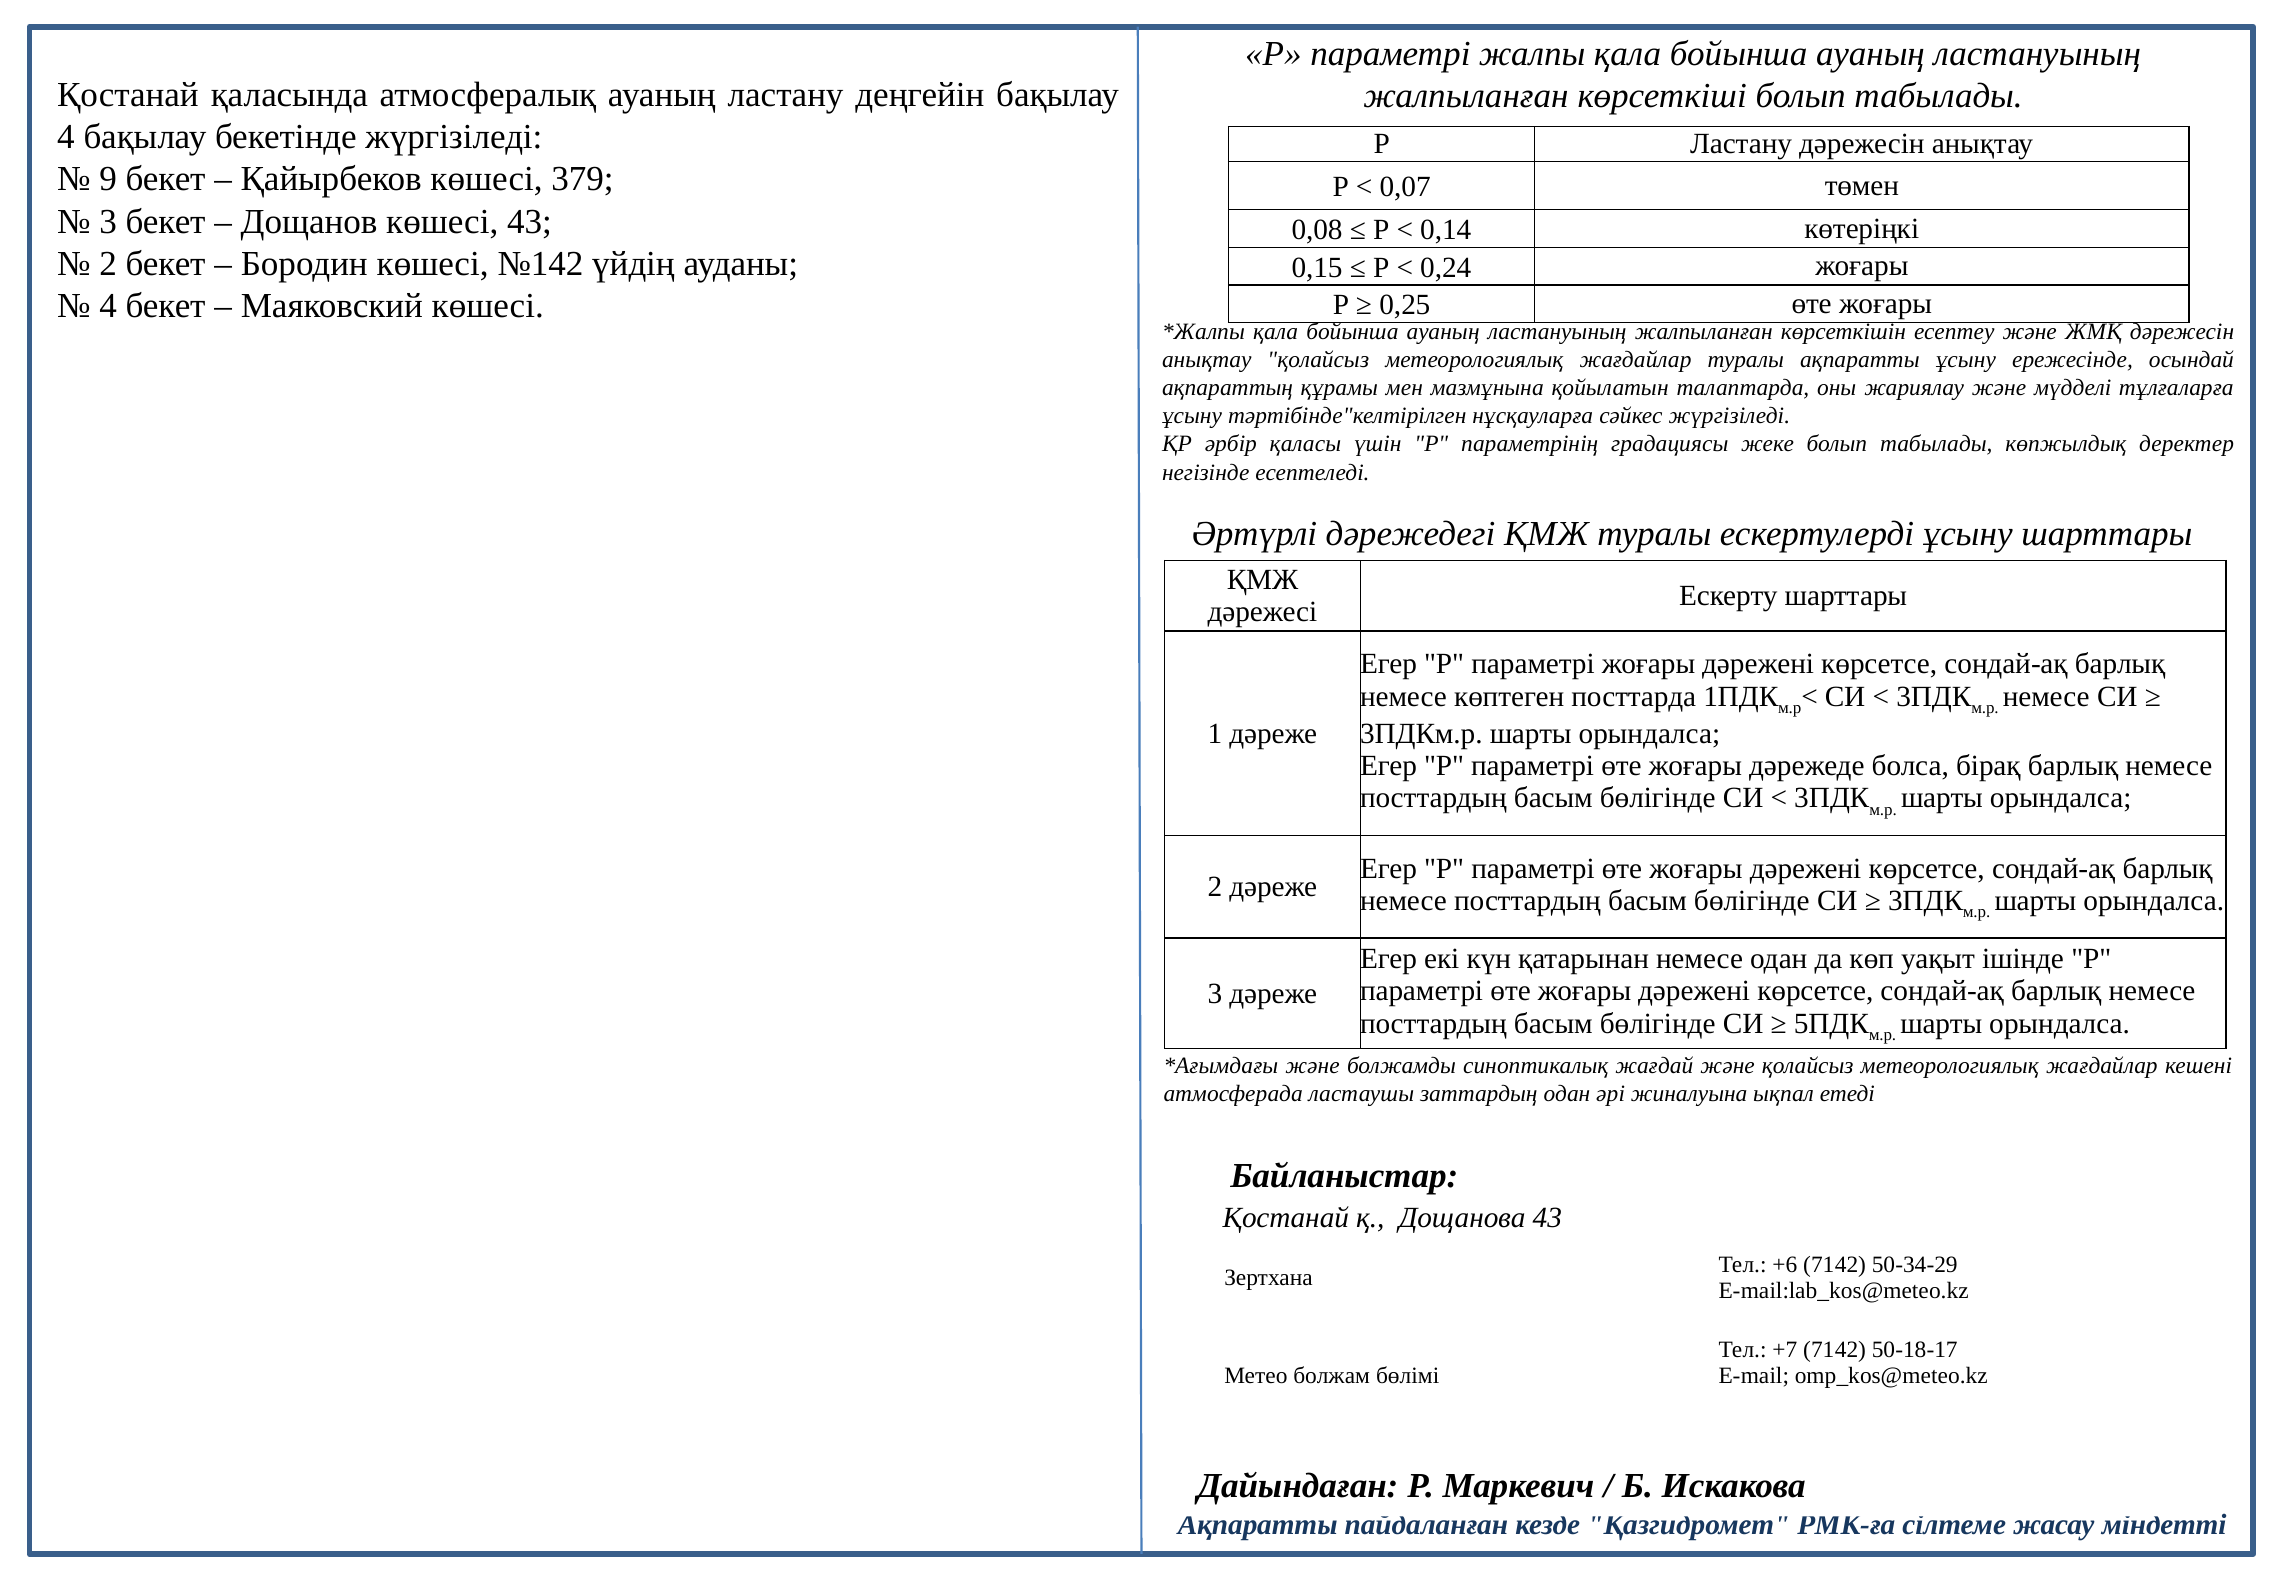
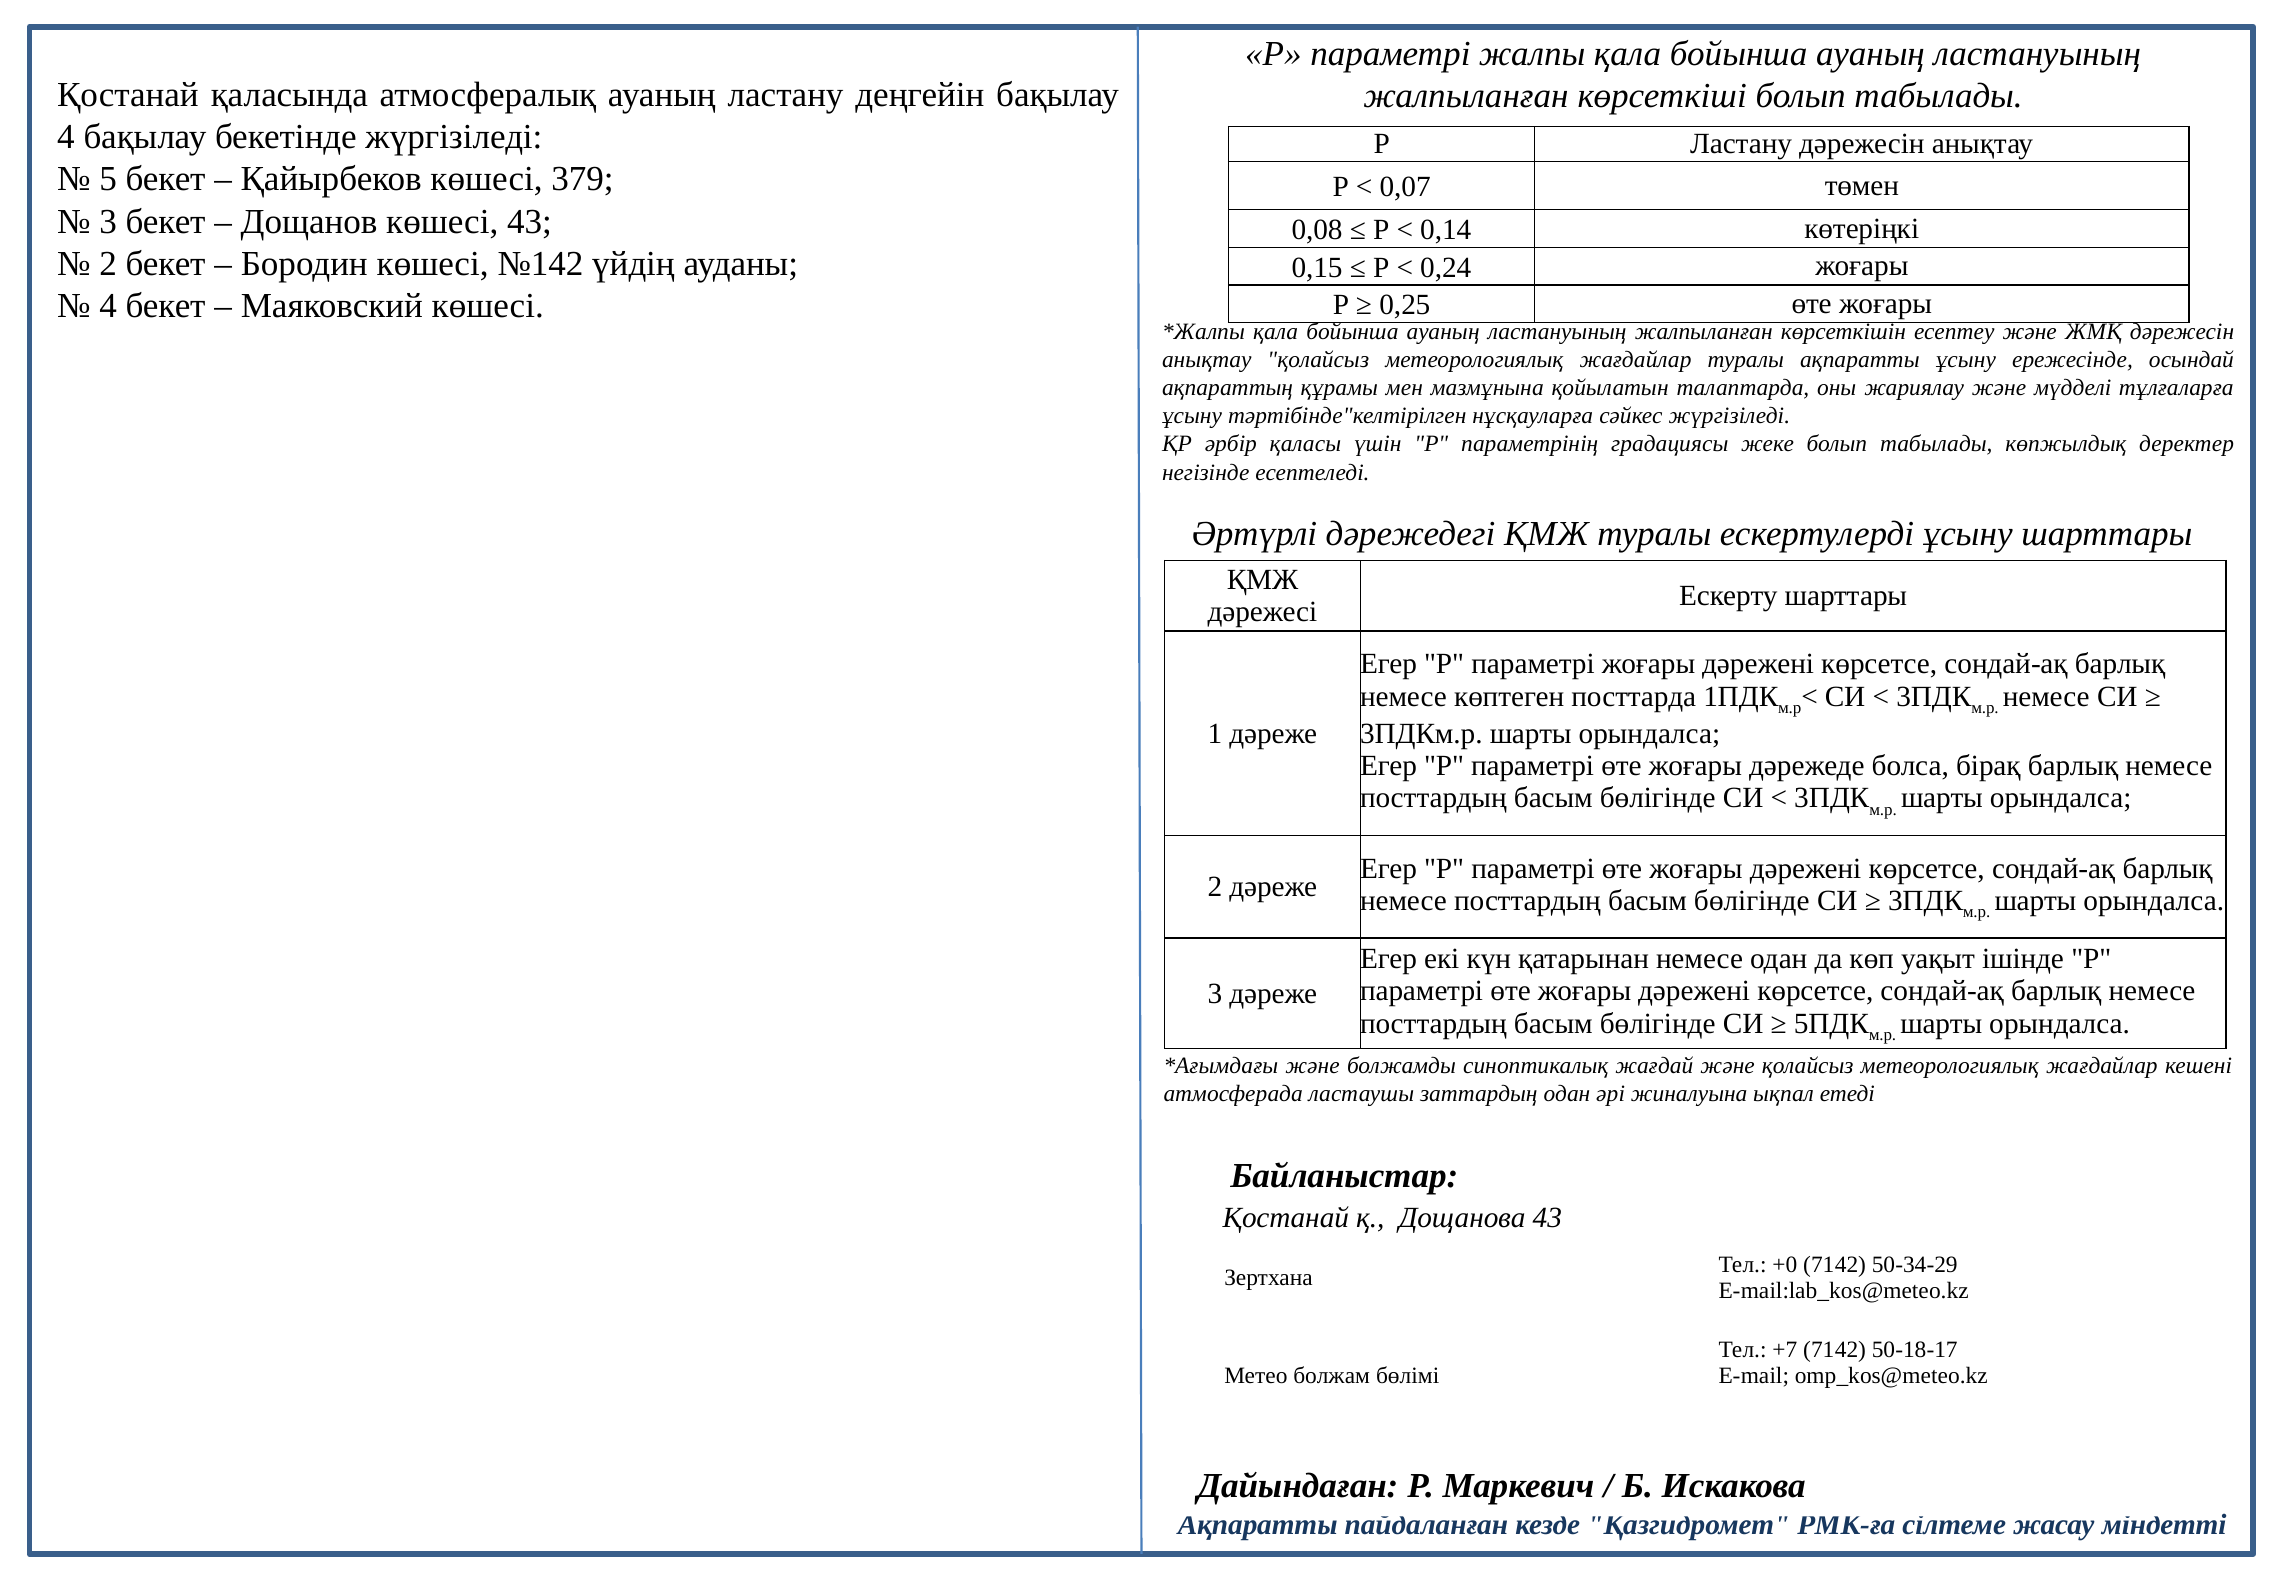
9: 9 -> 5
+6: +6 -> +0
